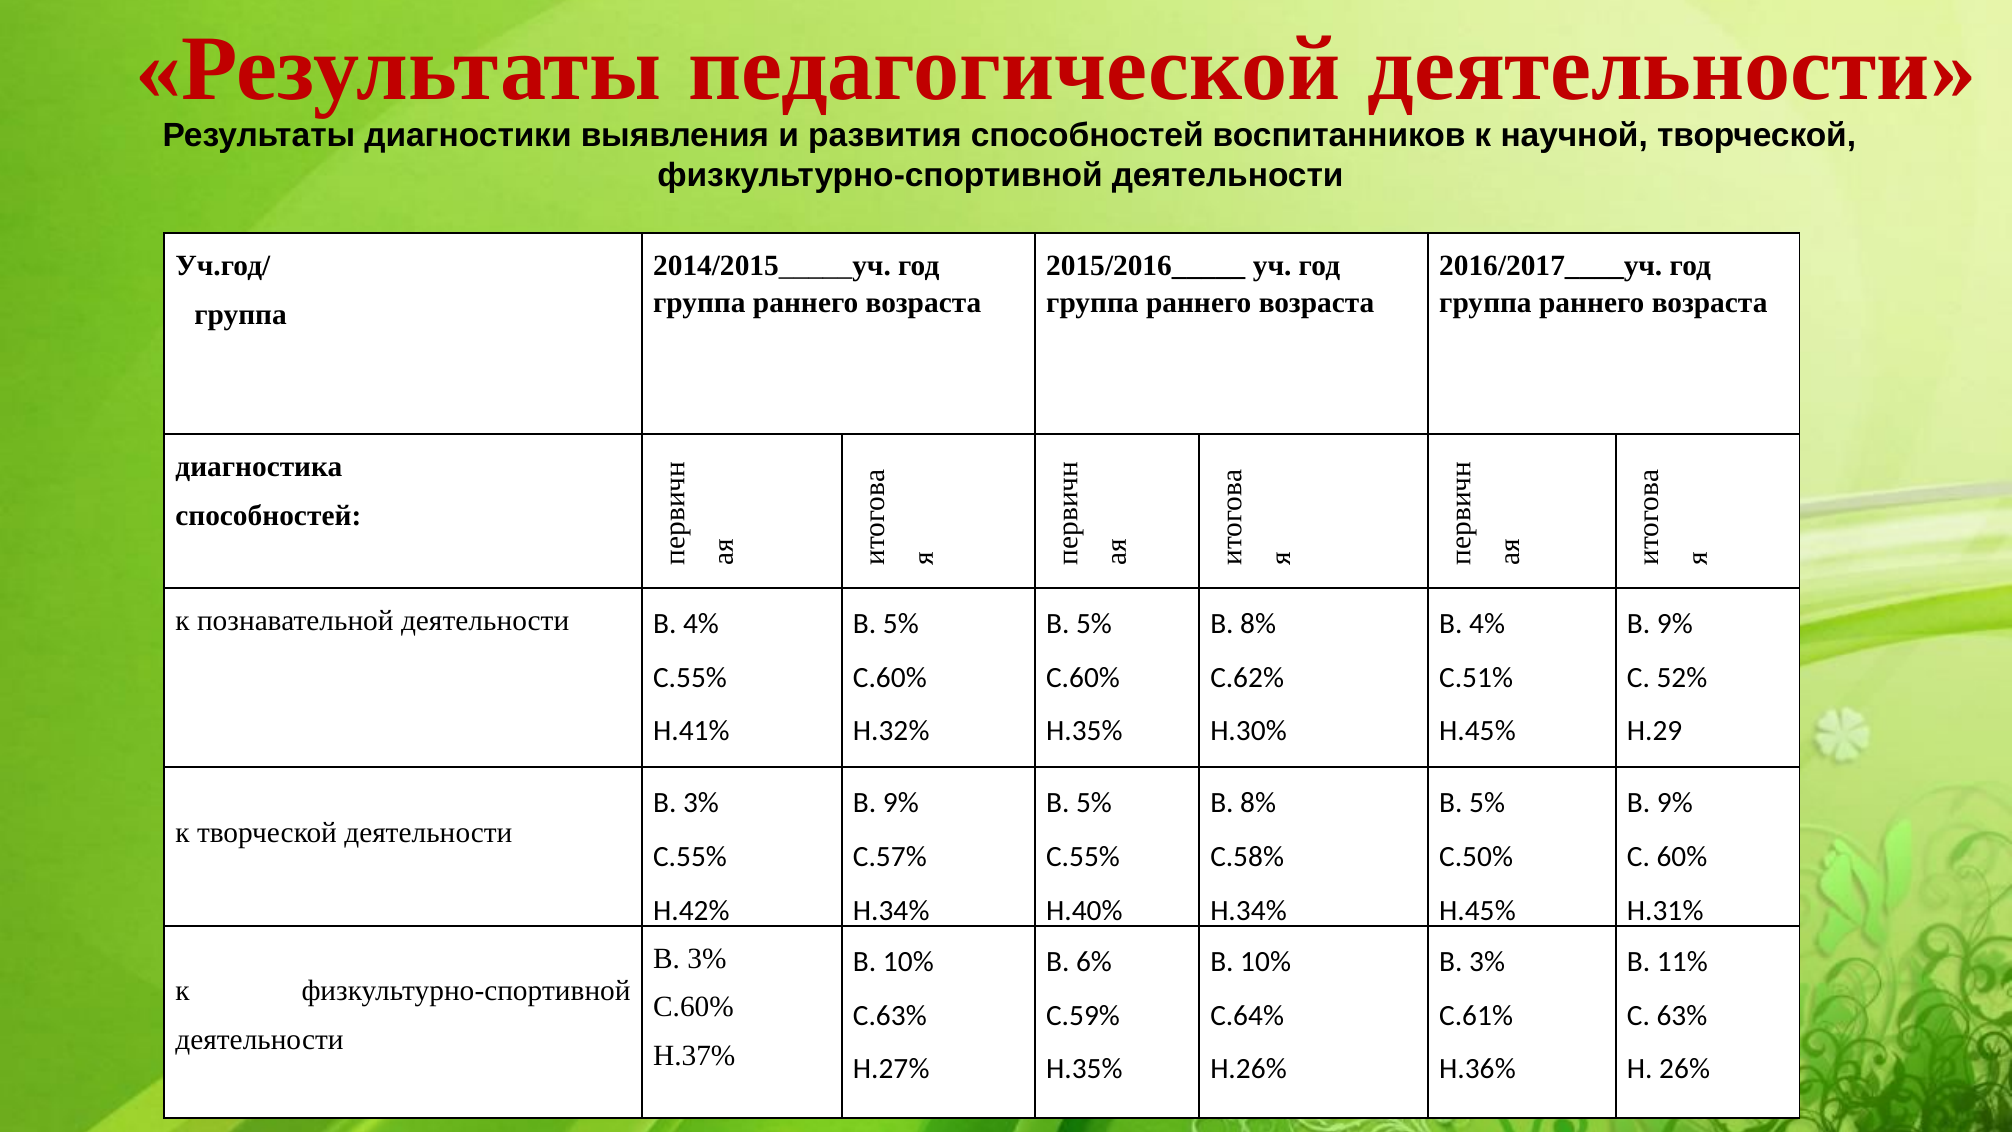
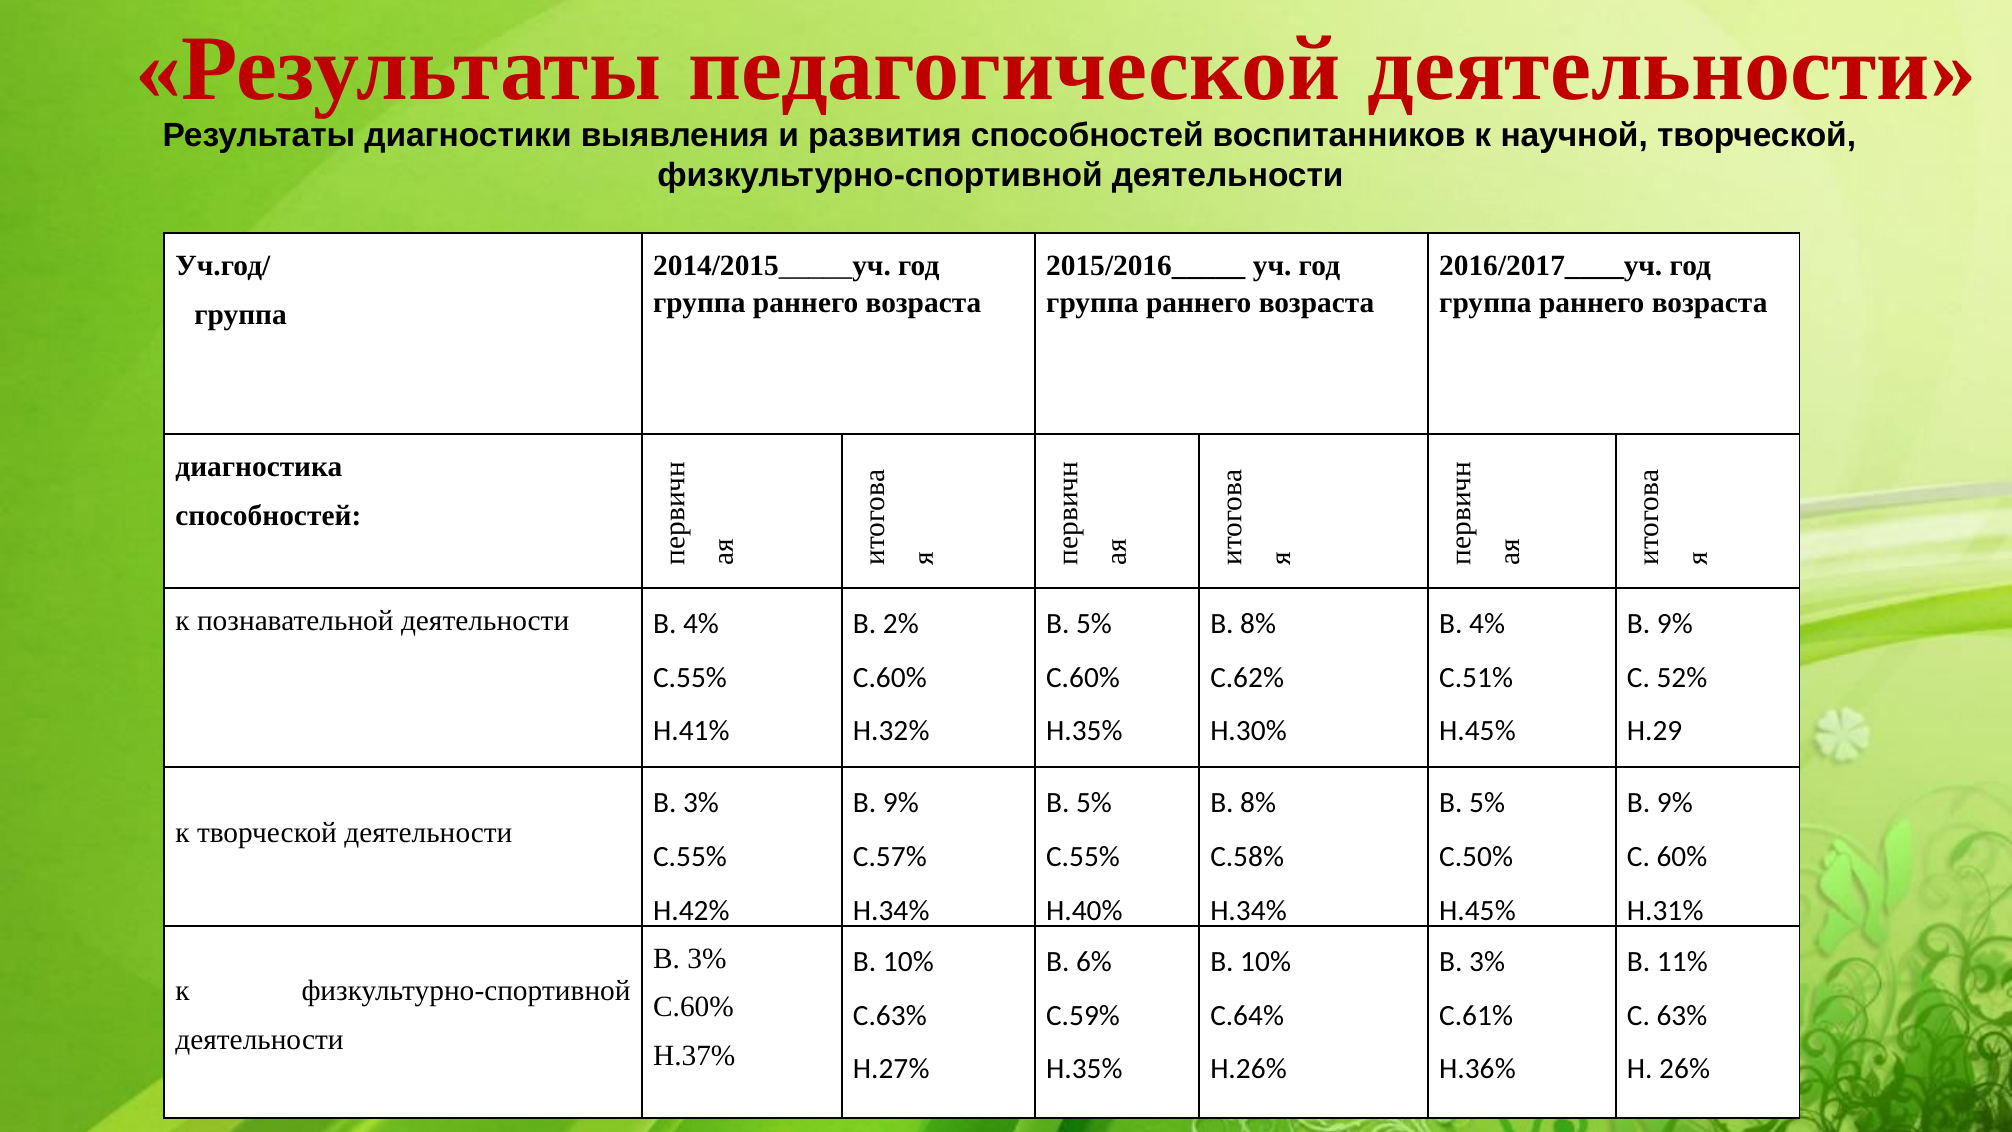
5% at (901, 624): 5% -> 2%
